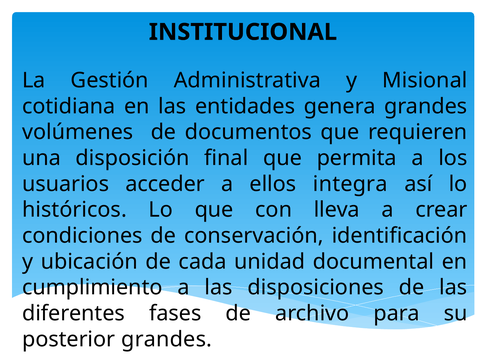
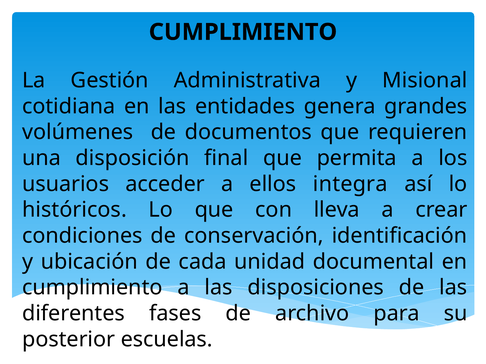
INSTITUCIONAL at (243, 32): INSTITUCIONAL -> CUMPLIMIENTO
posterior grandes: grandes -> escuelas
